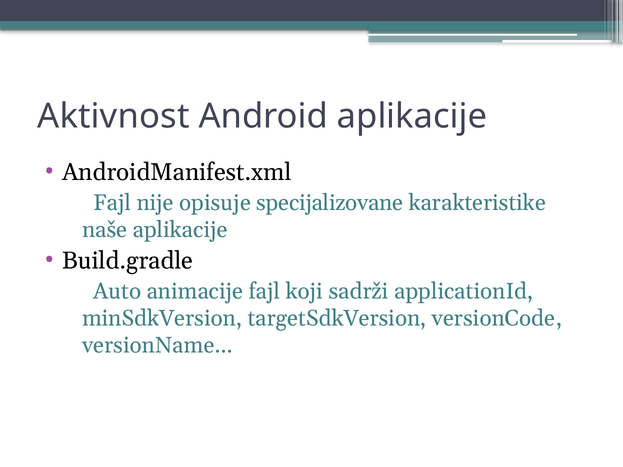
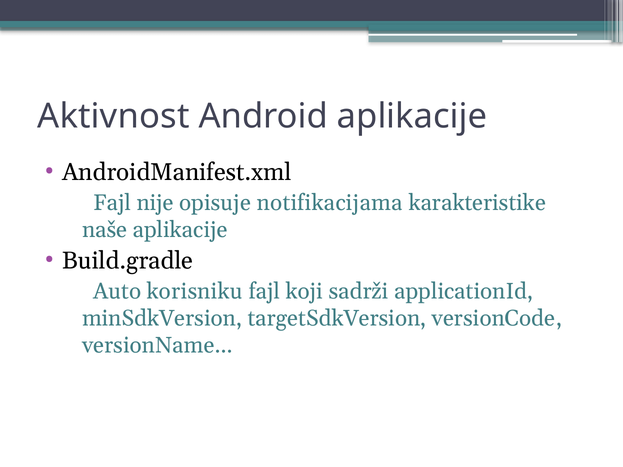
specijalizovane: specijalizovane -> notifikacijama
animacije: animacije -> korisniku
